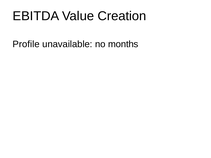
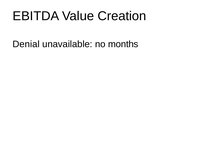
Profile: Profile -> Denial
